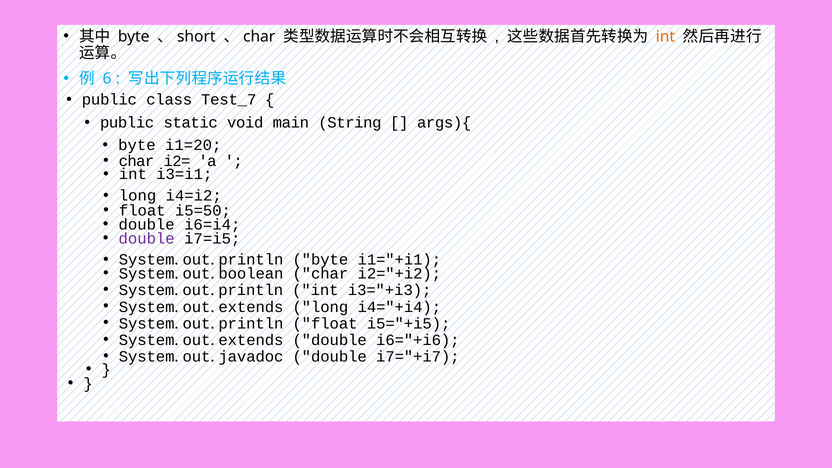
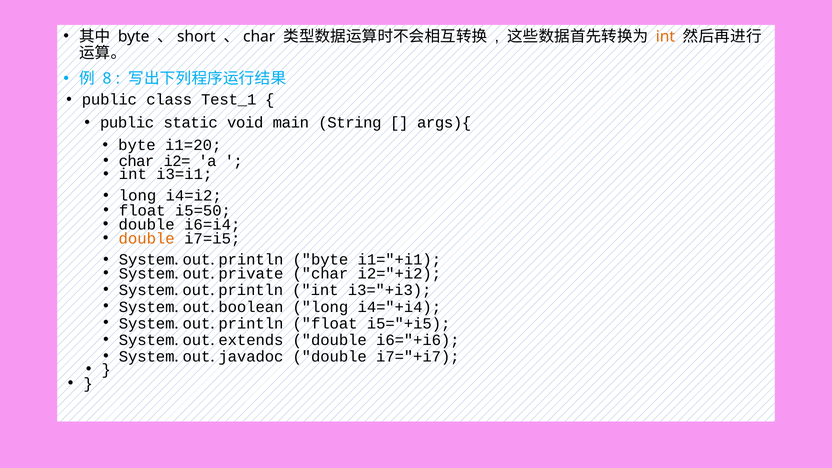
6: 6 -> 8
Test_7: Test_7 -> Test_1
double at (147, 239) colour: purple -> orange
boolean: boolean -> private
extends at (251, 307): extends -> boolean
